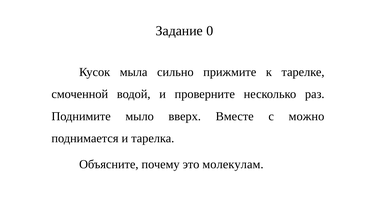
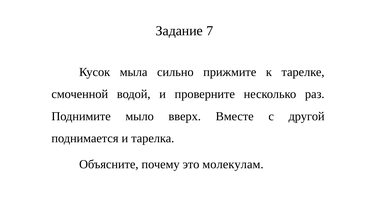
0: 0 -> 7
можно: можно -> другой
